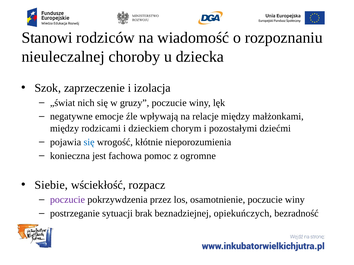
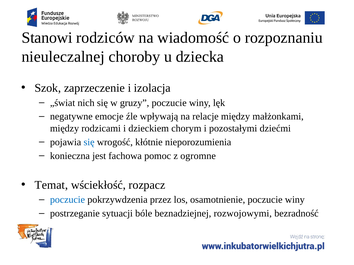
Siebie: Siebie -> Temat
poczucie at (67, 200) colour: purple -> blue
brak: brak -> bóle
opiekuńczych: opiekuńczych -> rozwojowymi
